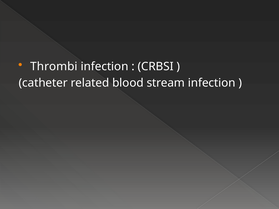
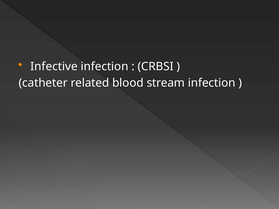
Thrombi: Thrombi -> Infective
